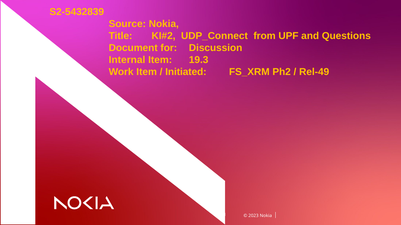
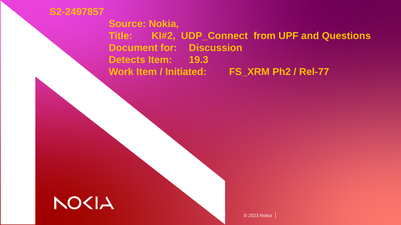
S2-5432839: S2-5432839 -> S2-2497857
Internal: Internal -> Detects
Rel-49: Rel-49 -> Rel-77
